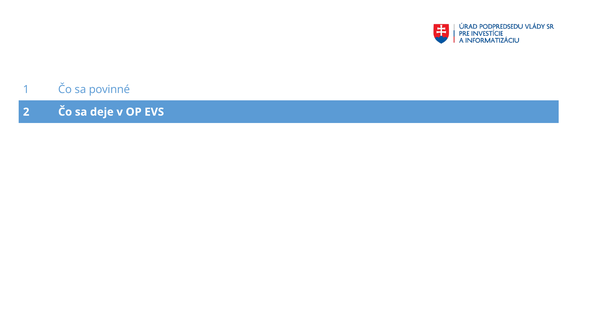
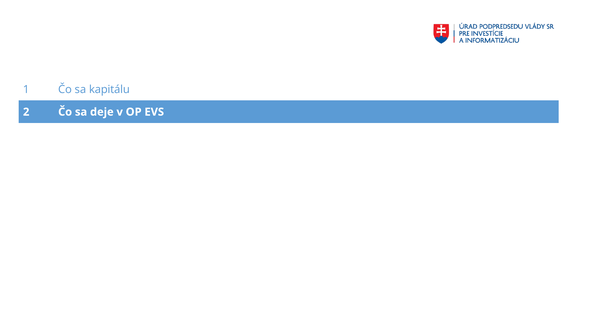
povinné: povinné -> kapitálu
